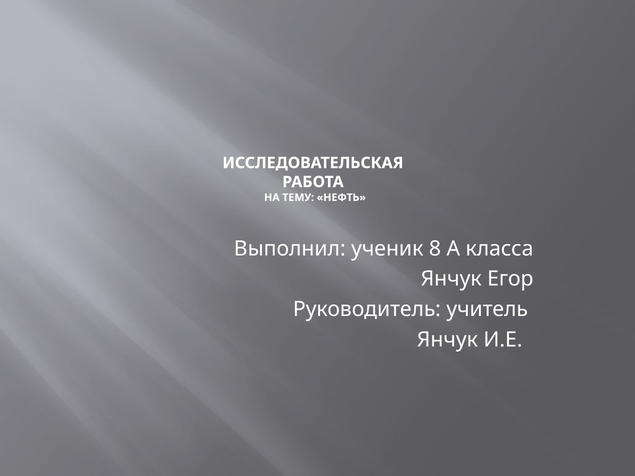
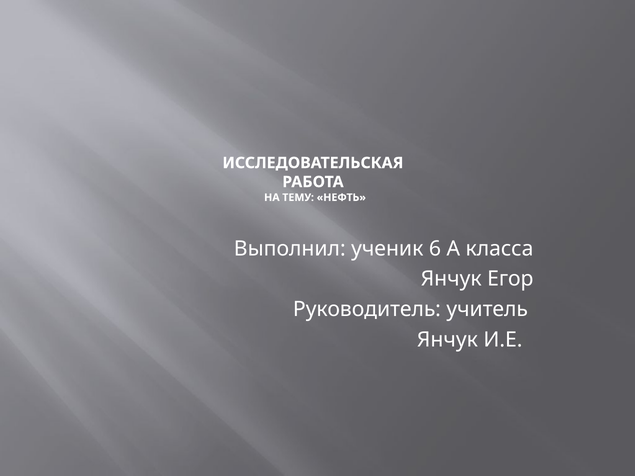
8: 8 -> 6
